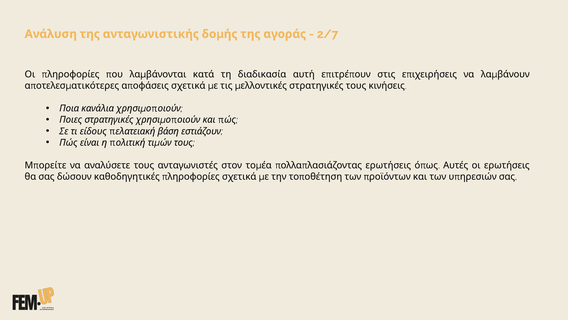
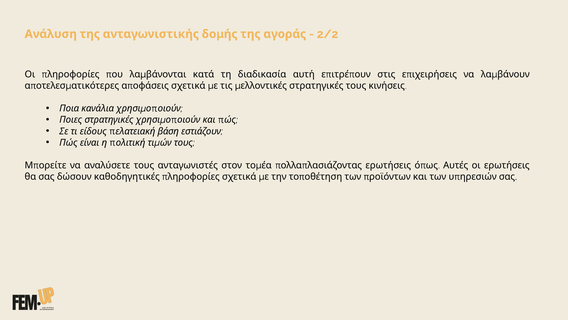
2/7: 2/7 -> 2/2
